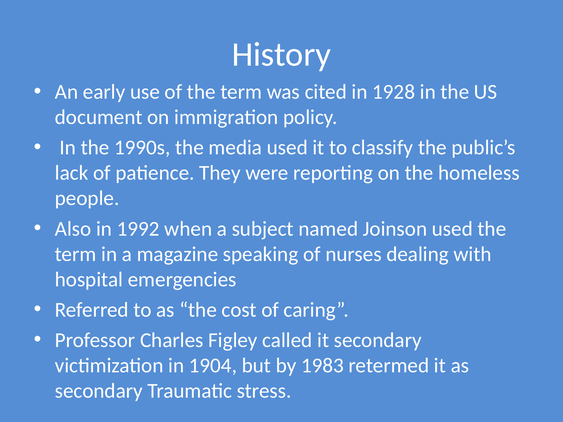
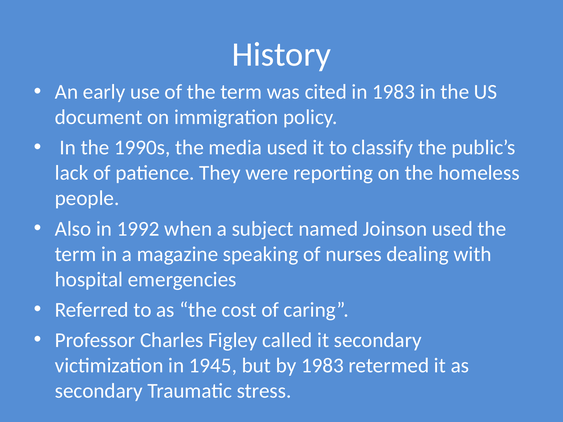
in 1928: 1928 -> 1983
1904: 1904 -> 1945
